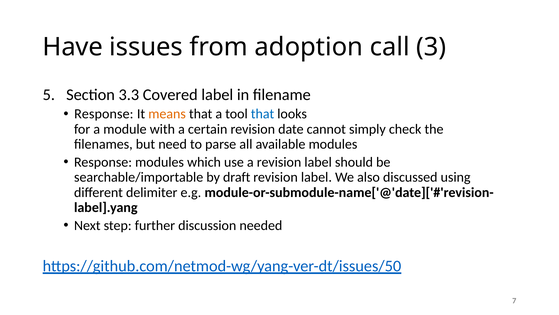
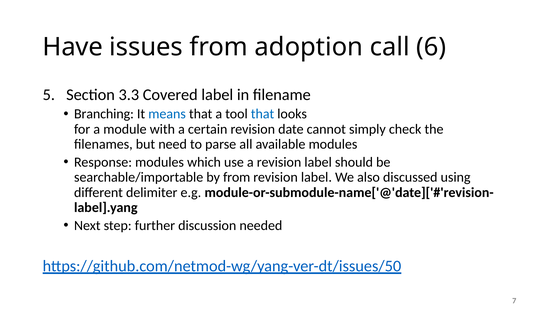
3: 3 -> 6
Response at (104, 114): Response -> Branching
means colour: orange -> blue
by draft: draft -> from
